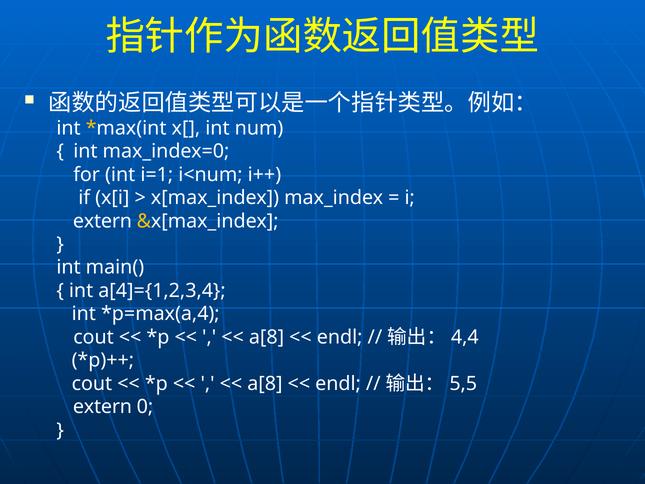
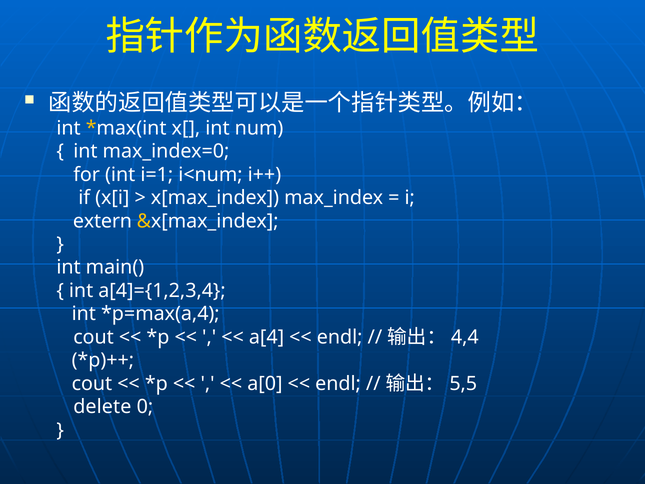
a[8 at (267, 337): a[8 -> a[4
a[8 at (265, 383): a[8 -> a[0
extern at (102, 407): extern -> delete
